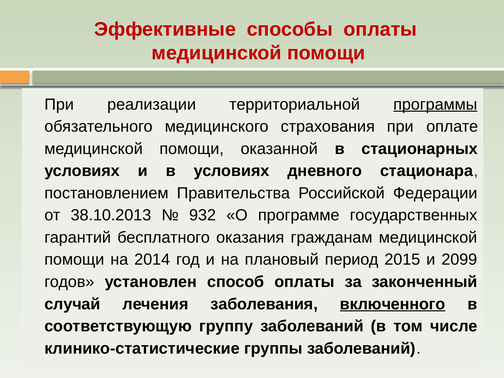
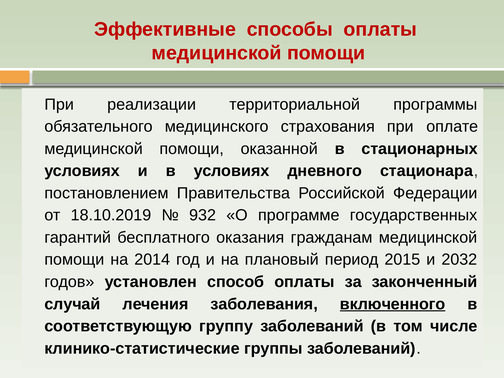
программы underline: present -> none
38.10.2013: 38.10.2013 -> 18.10.2019
2099: 2099 -> 2032
